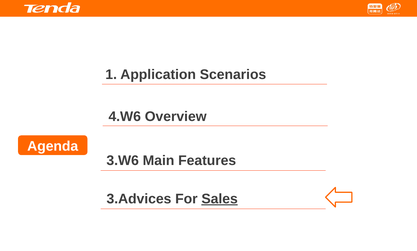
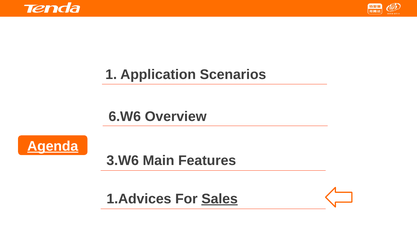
4.W6: 4.W6 -> 6.W6
Agenda underline: none -> present
3.Advices: 3.Advices -> 1.Advices
